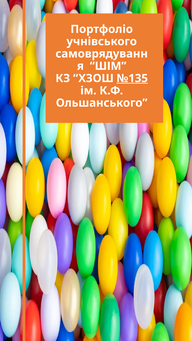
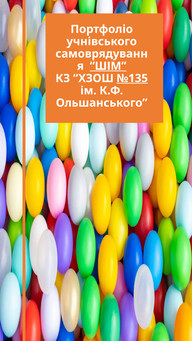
ШІМ underline: none -> present
